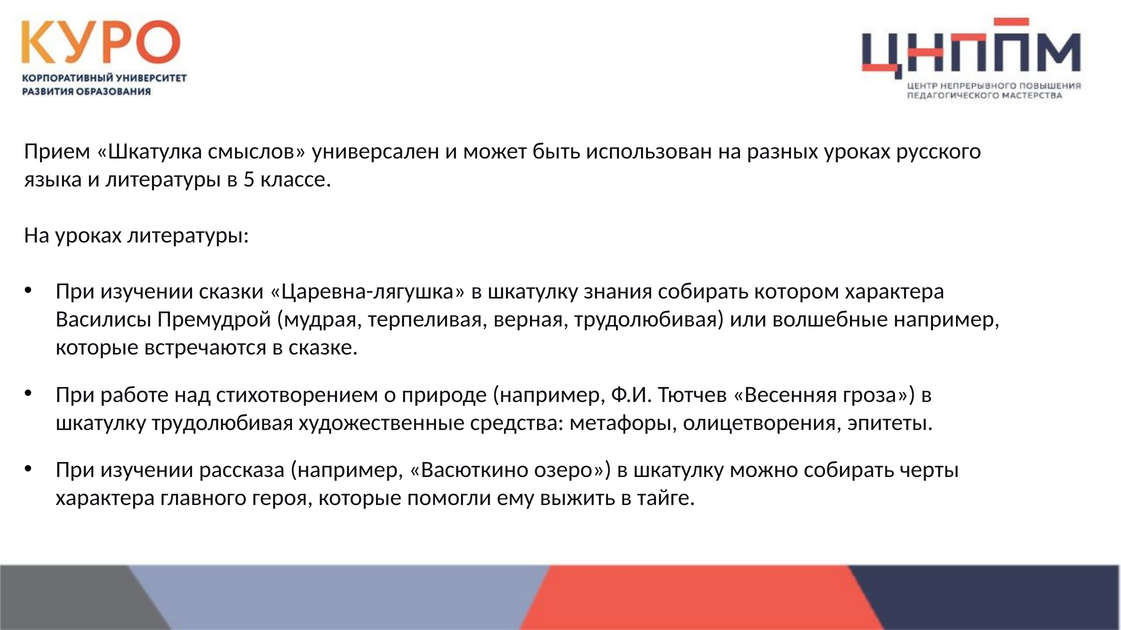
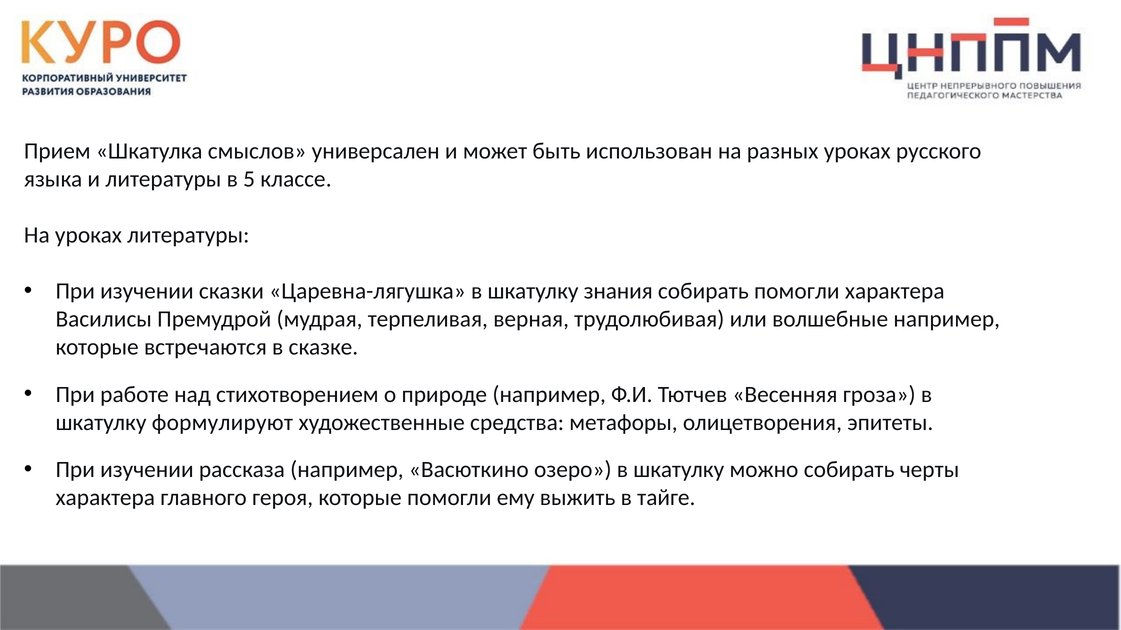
собирать котором: котором -> помогли
шкатулку трудолюбивая: трудолюбивая -> формулируют
